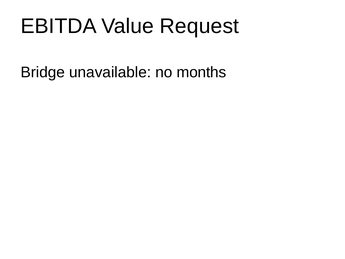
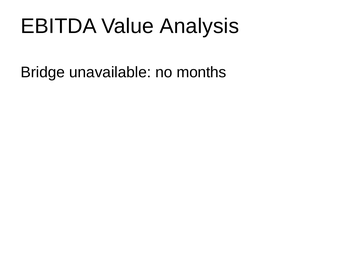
Request: Request -> Analysis
